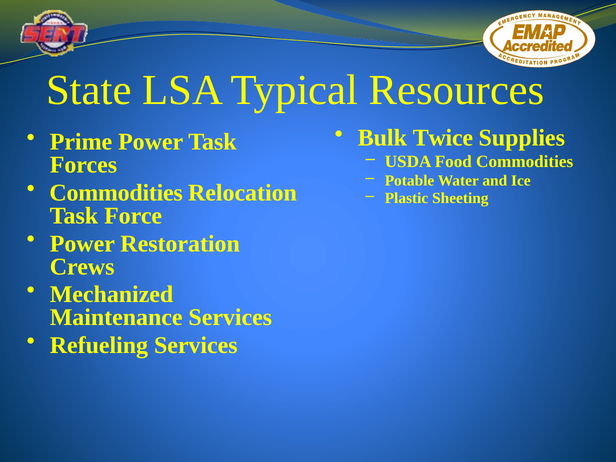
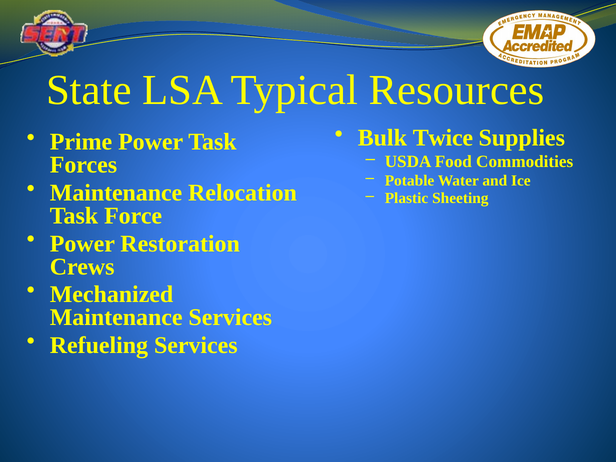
Commodities at (116, 193): Commodities -> Maintenance
